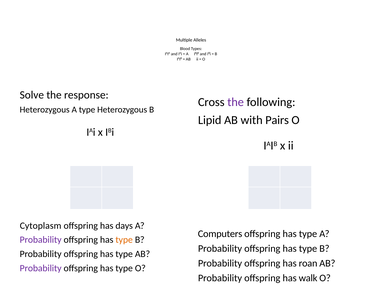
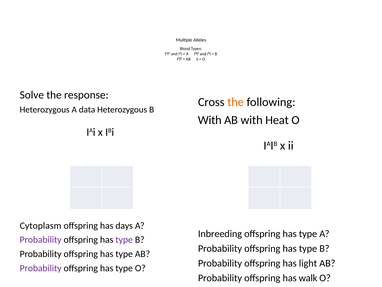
the at (236, 102) colour: purple -> orange
A type: type -> data
Lipid at (210, 120): Lipid -> With
Pairs: Pairs -> Heat
Computers: Computers -> Inbreeding
type at (124, 239) colour: orange -> purple
roan: roan -> light
